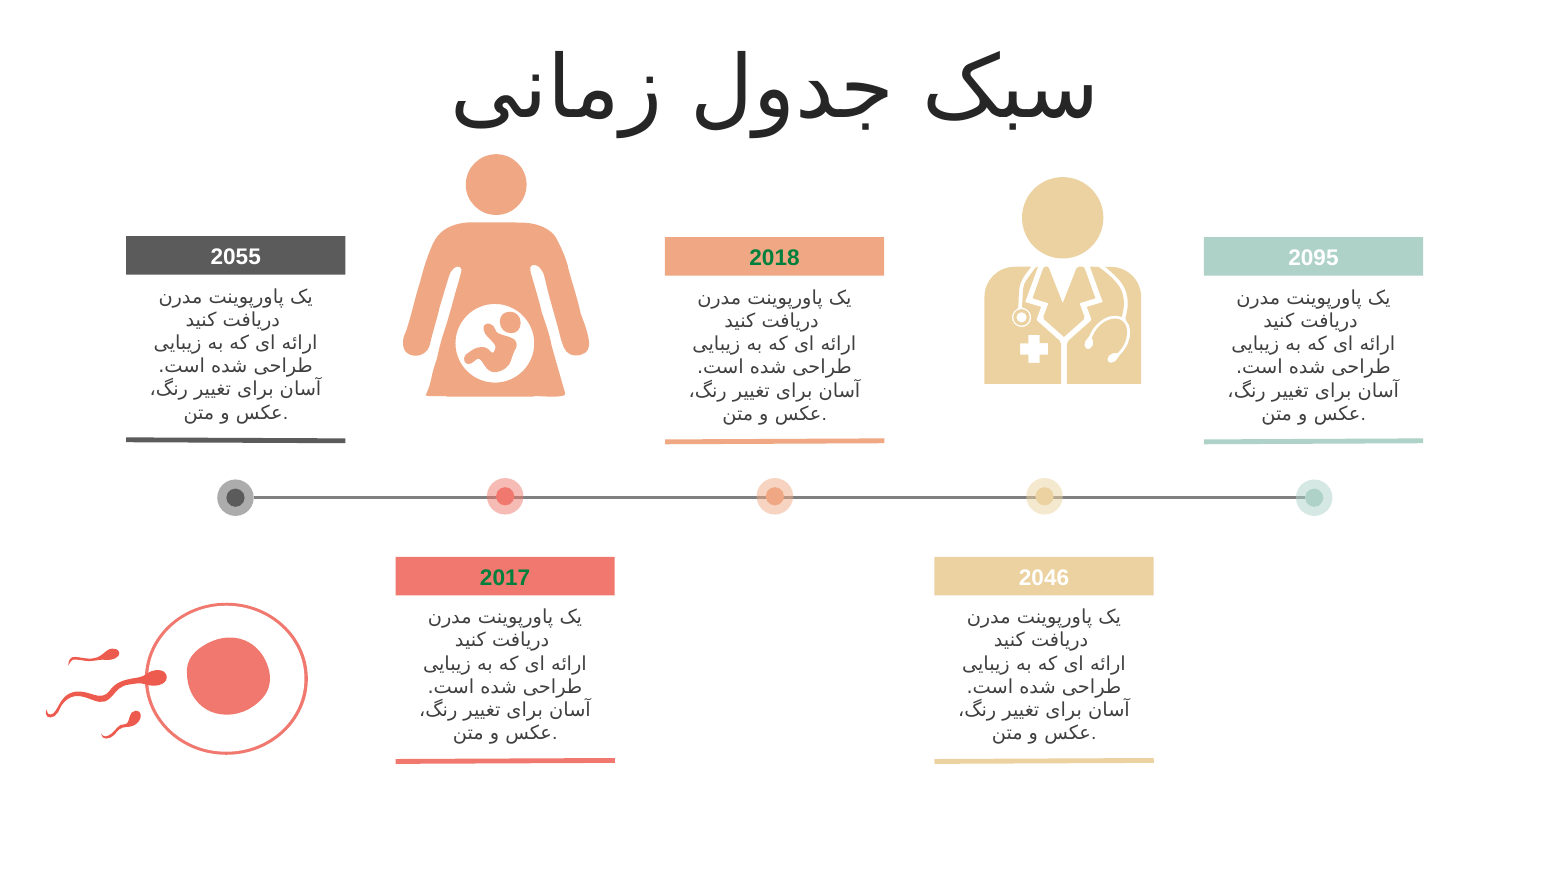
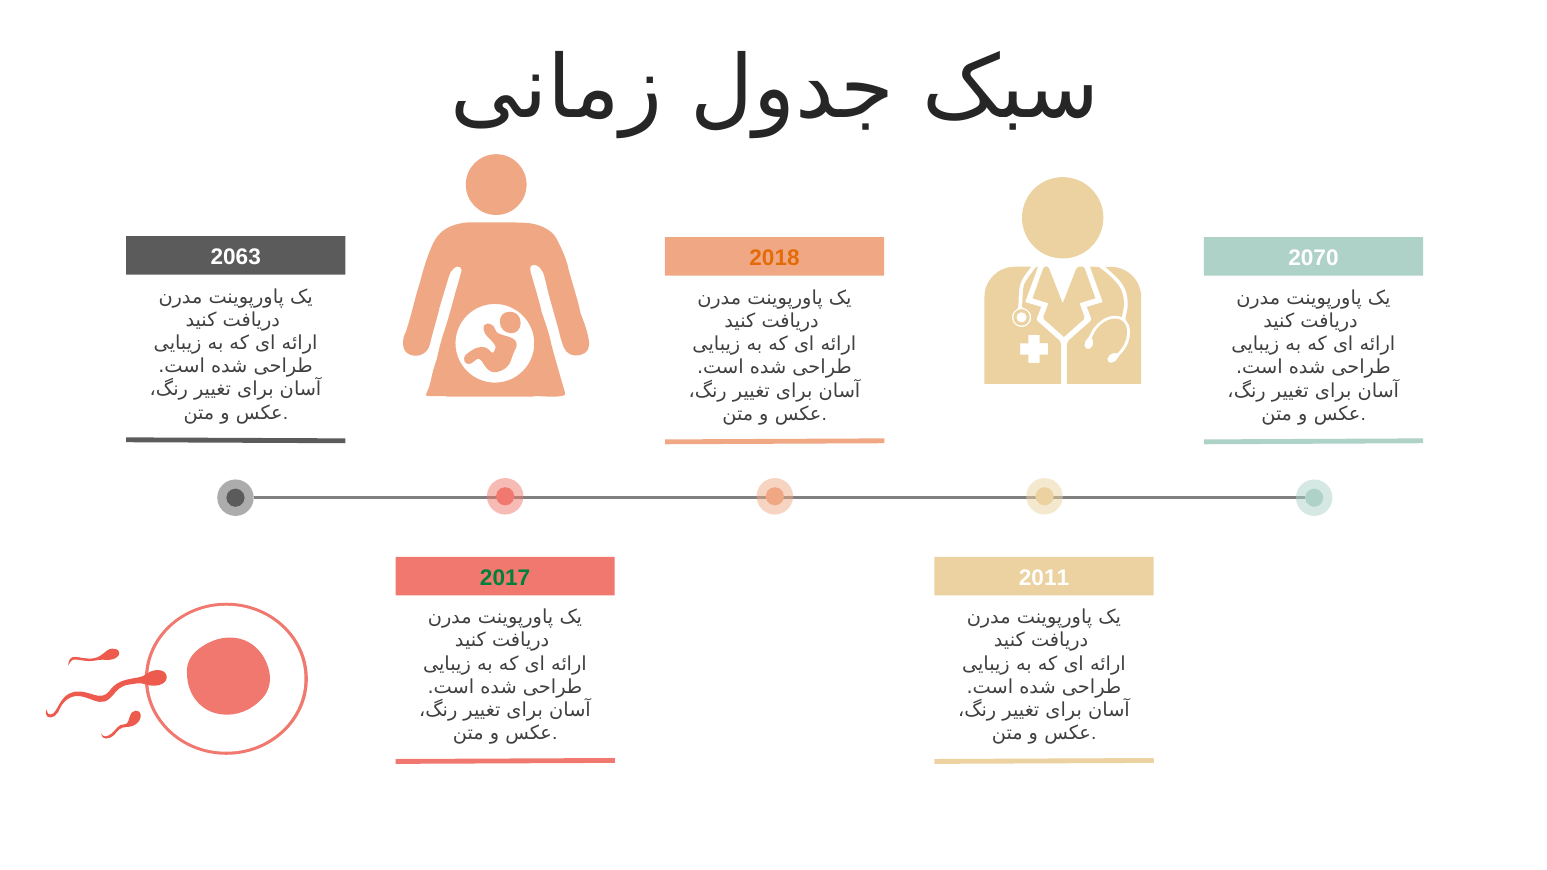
2055: 2055 -> 2063
2018 colour: green -> orange
2095: 2095 -> 2070
2046: 2046 -> 2011
